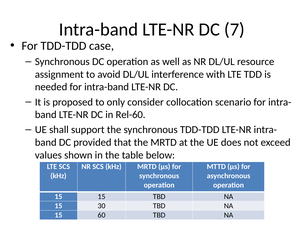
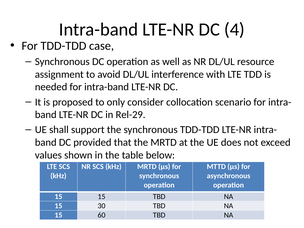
7: 7 -> 4
Rel-60: Rel-60 -> Rel-29
